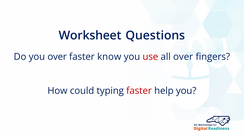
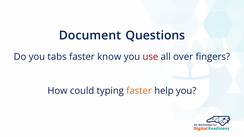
Worksheet: Worksheet -> Document
you over: over -> tabs
faster at (139, 91) colour: red -> orange
